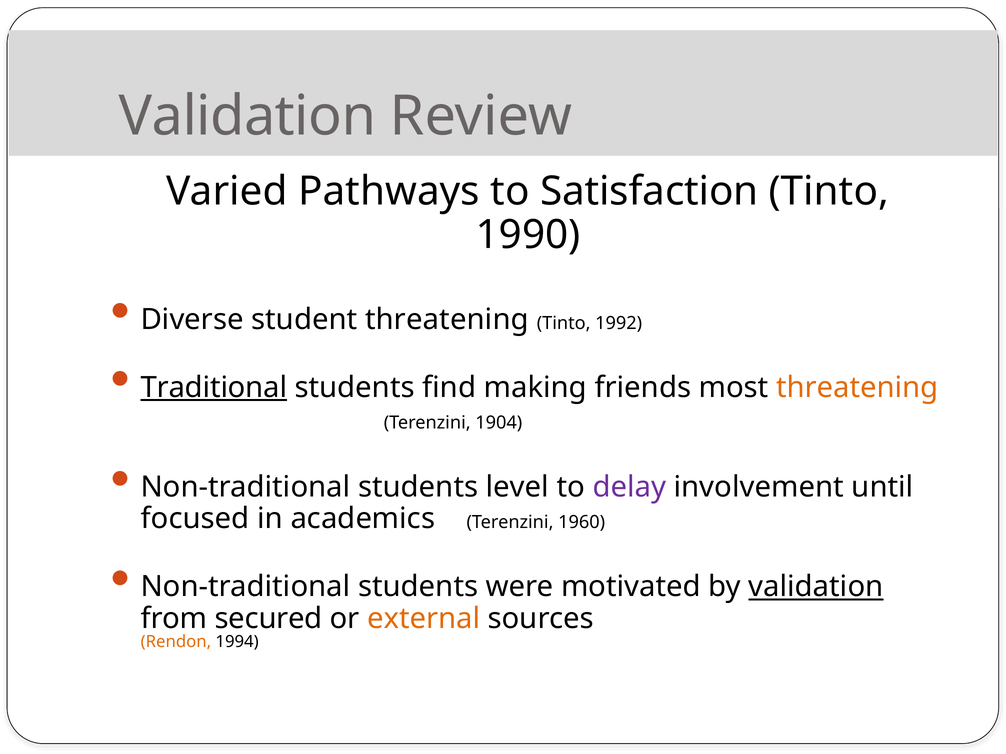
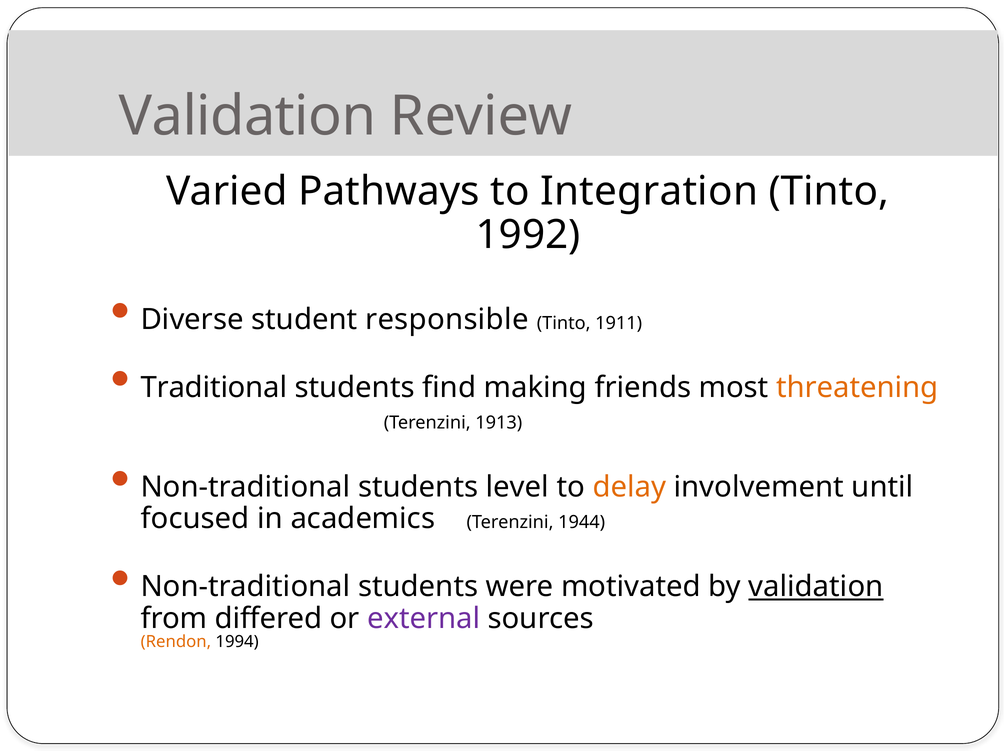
Satisfaction: Satisfaction -> Integration
1990: 1990 -> 1992
student threatening: threatening -> responsible
1992: 1992 -> 1911
Traditional underline: present -> none
1904: 1904 -> 1913
delay colour: purple -> orange
1960: 1960 -> 1944
secured: secured -> differed
external colour: orange -> purple
